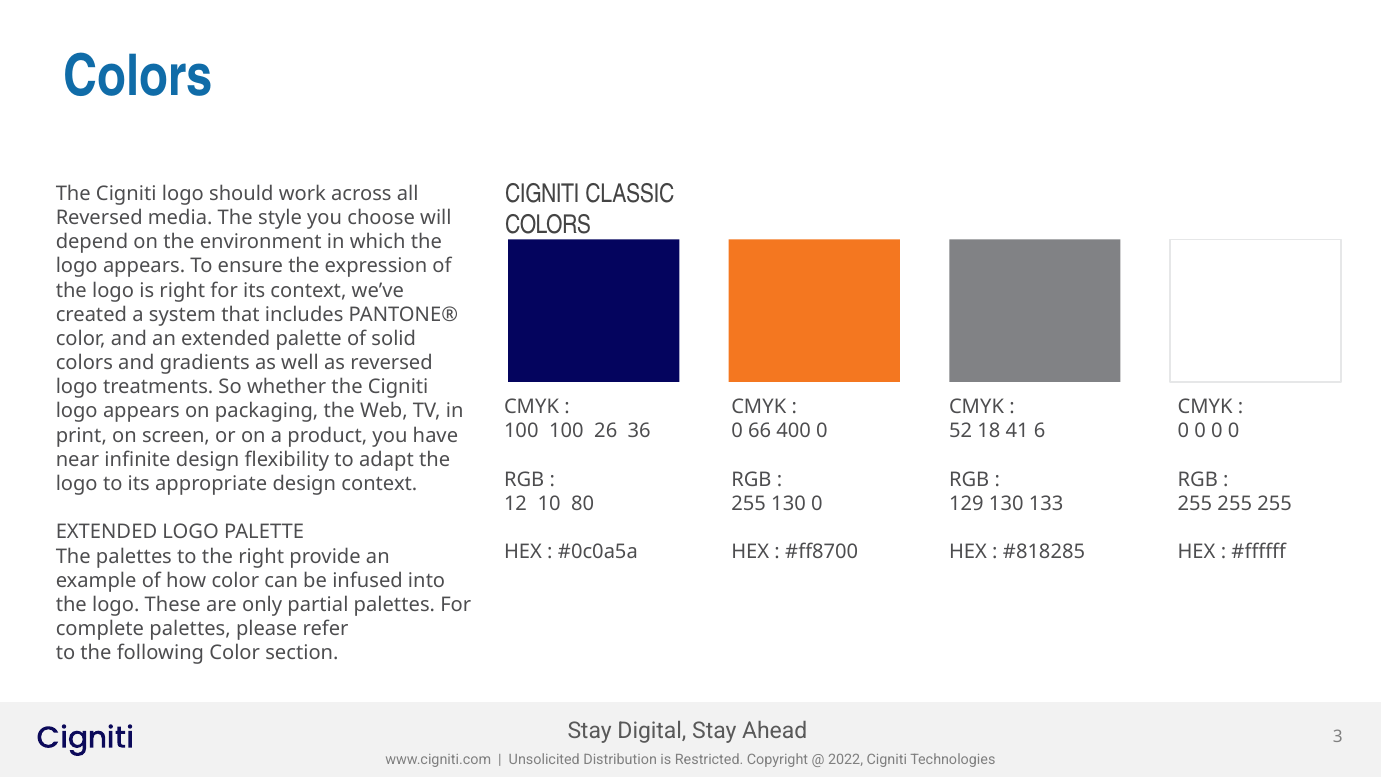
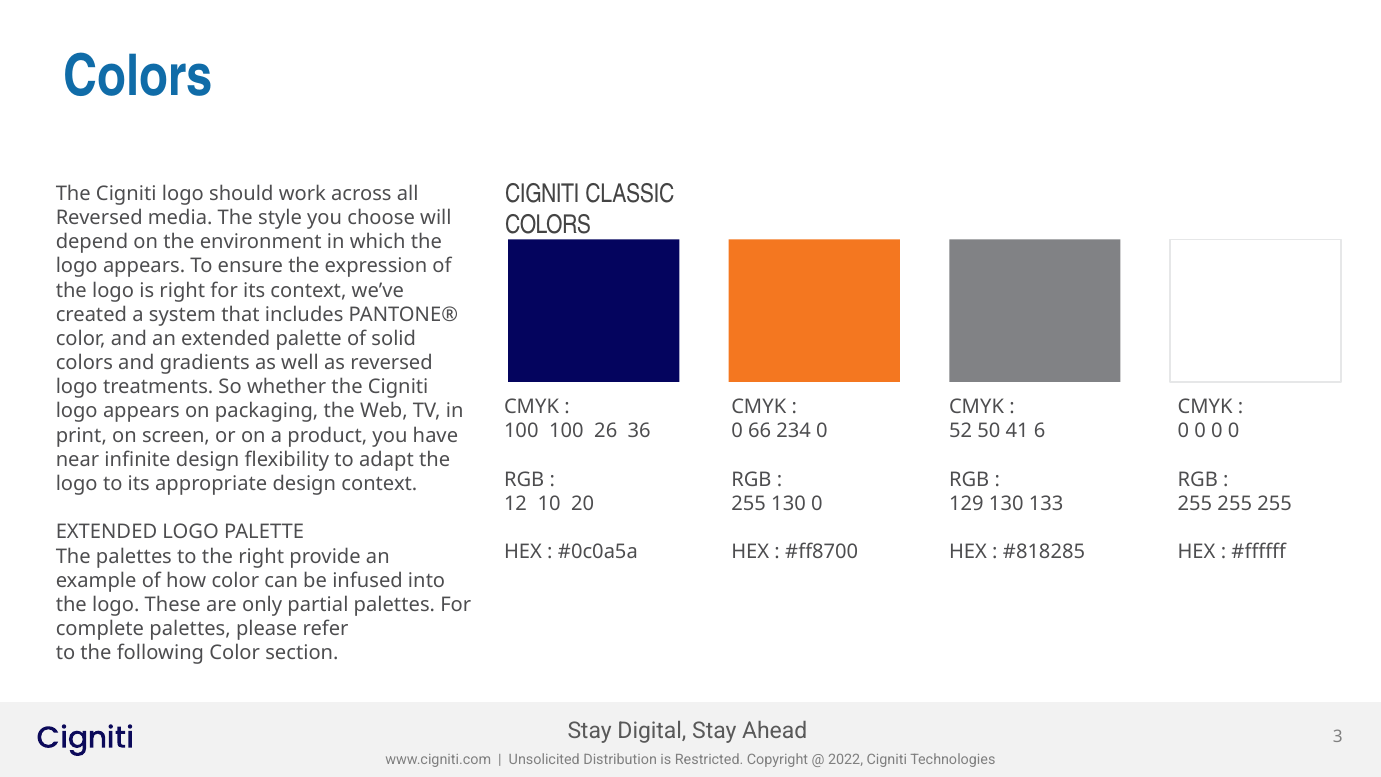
400: 400 -> 234
18: 18 -> 50
80: 80 -> 20
